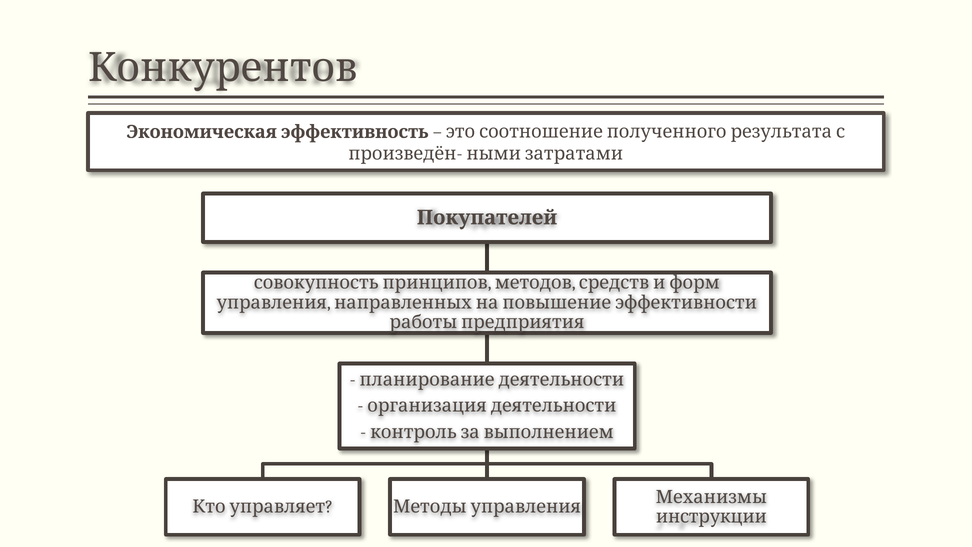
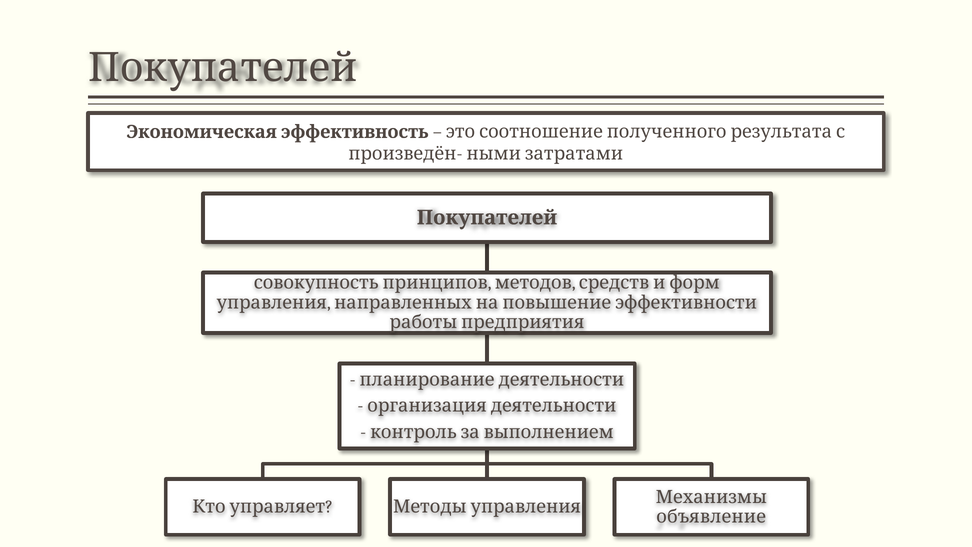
Конкурентов at (223, 68): Конкурентов -> Покупателей
инструкции: инструкции -> объявление
